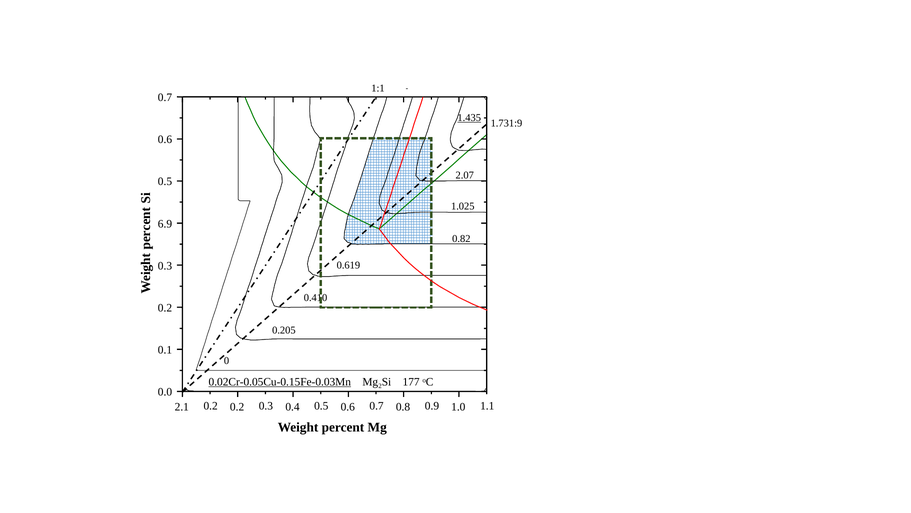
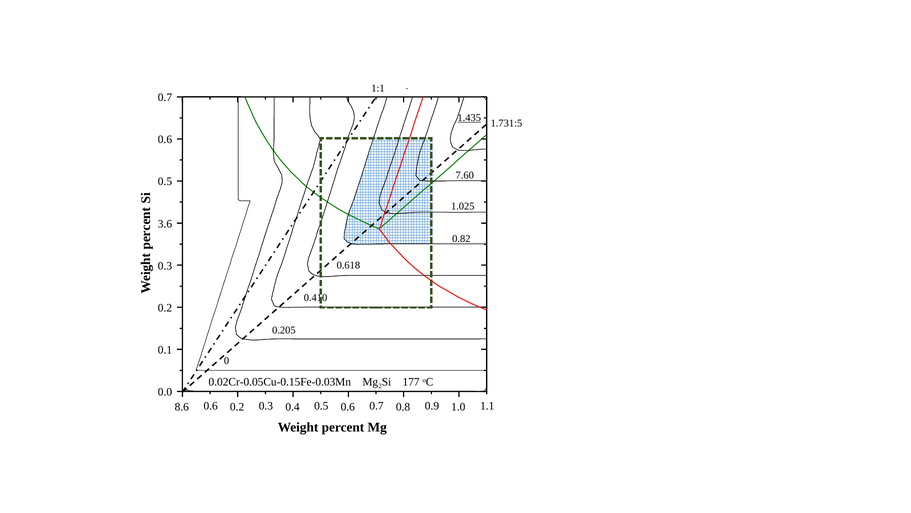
1.731:9: 1.731:9 -> 1.731:5
2.07: 2.07 -> 7.60
6.9: 6.9 -> 3.6
0.619: 0.619 -> 0.618
0.02Cr-0.05Cu-0.15Fe-0.03Mn underline: present -> none
0.2 at (211, 406): 0.2 -> 0.6
2.1: 2.1 -> 8.6
